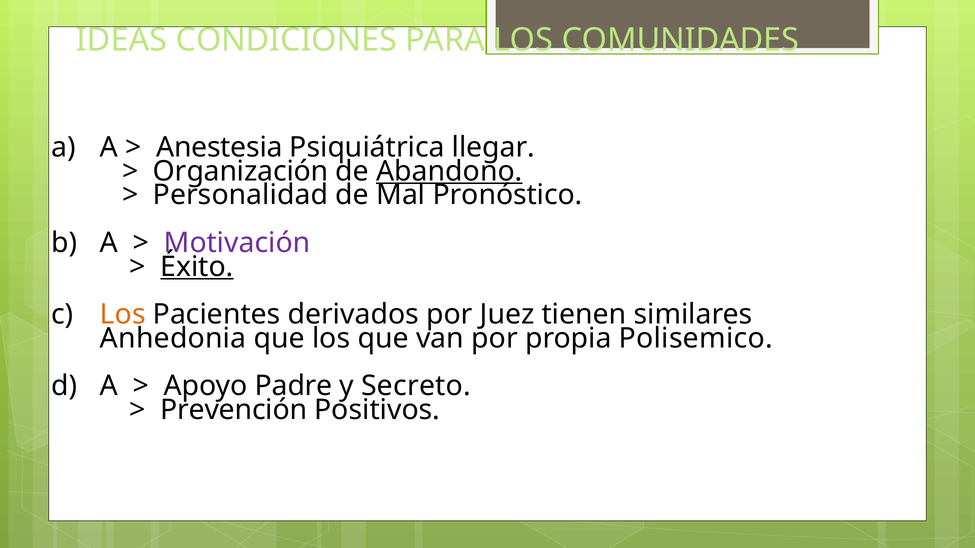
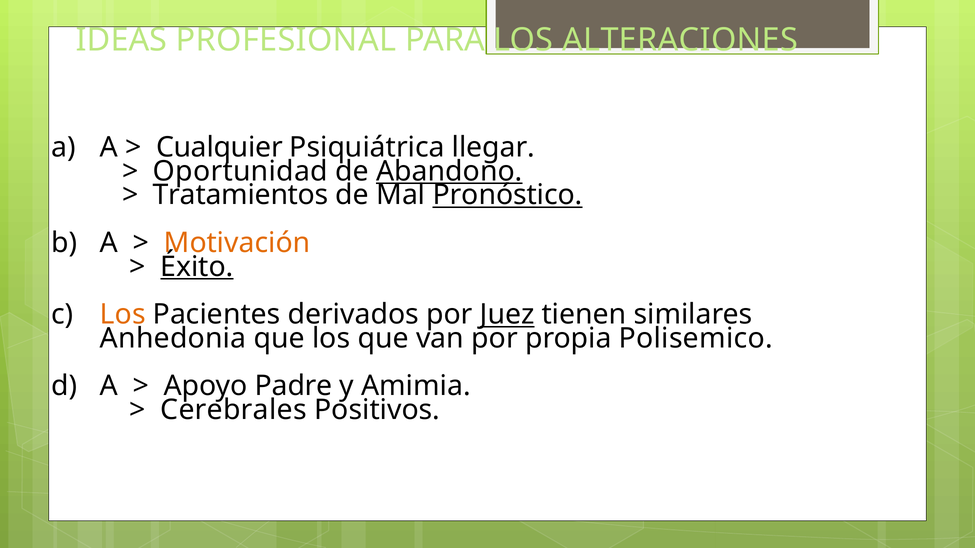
CONDICIONES: CONDICIONES -> PROFESIONAL
COMUNIDADES: COMUNIDADES -> ALTERACIONES
Anestesia: Anestesia -> Cualquier
Organización: Organización -> Oportunidad
Personalidad: Personalidad -> Tratamientos
Pronóstico underline: none -> present
Motivación colour: purple -> orange
Juez underline: none -> present
Secreto: Secreto -> Amimia
Prevención: Prevención -> Cerebrales
